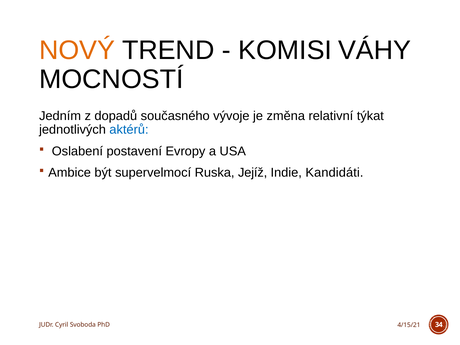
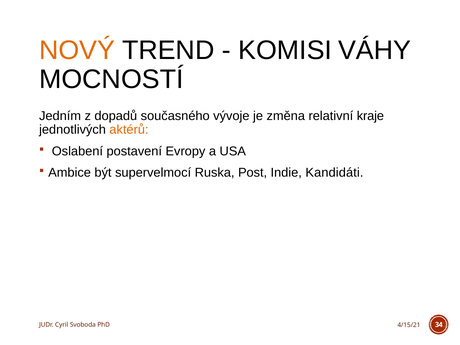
týkat: týkat -> kraje
aktérů colour: blue -> orange
Jejíž: Jejíž -> Post
